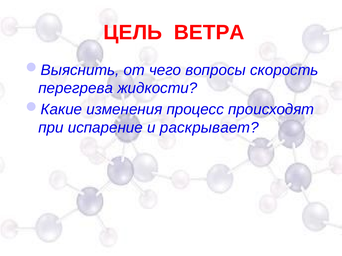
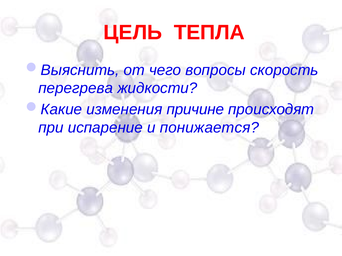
ВЕТРА: ВЕТРА -> ТЕПЛА
процесс: процесс -> причине
раскрывает: раскрывает -> понижается
